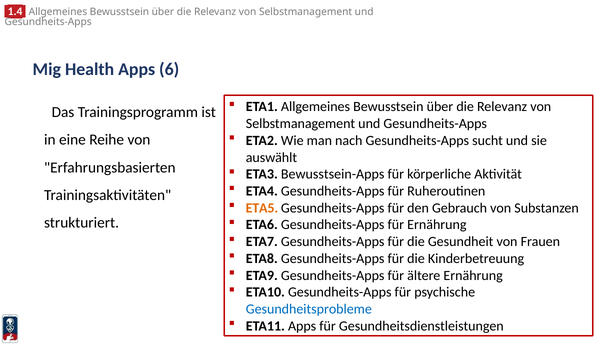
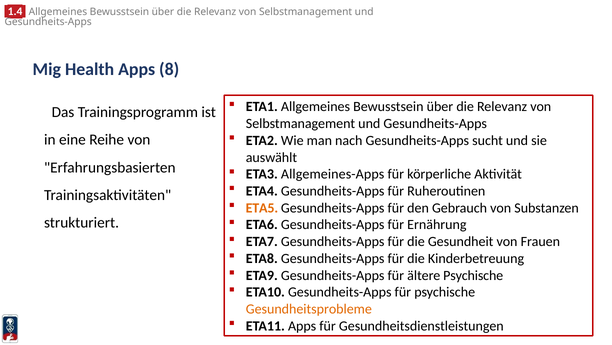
6: 6 -> 8
Bewusstsein-Apps: Bewusstsein-Apps -> Allgemeines-Apps
ältere Ernährung: Ernährung -> Psychische
Gesundheitsprobleme colour: blue -> orange
